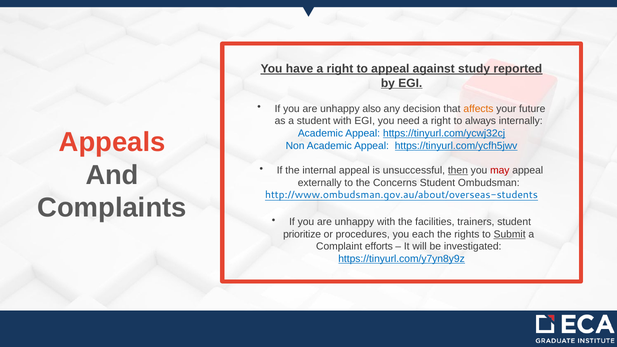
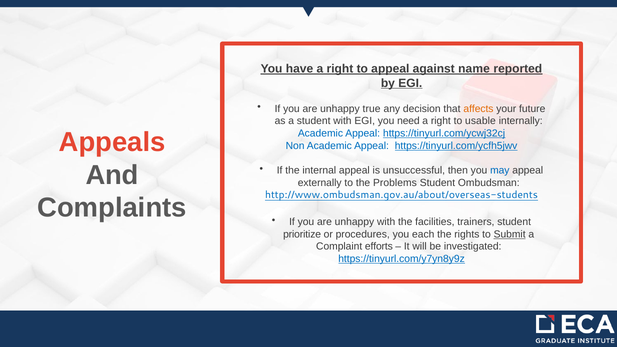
study: study -> name
also: also -> true
always: always -> usable
then underline: present -> none
may colour: red -> blue
Concerns: Concerns -> Problems
